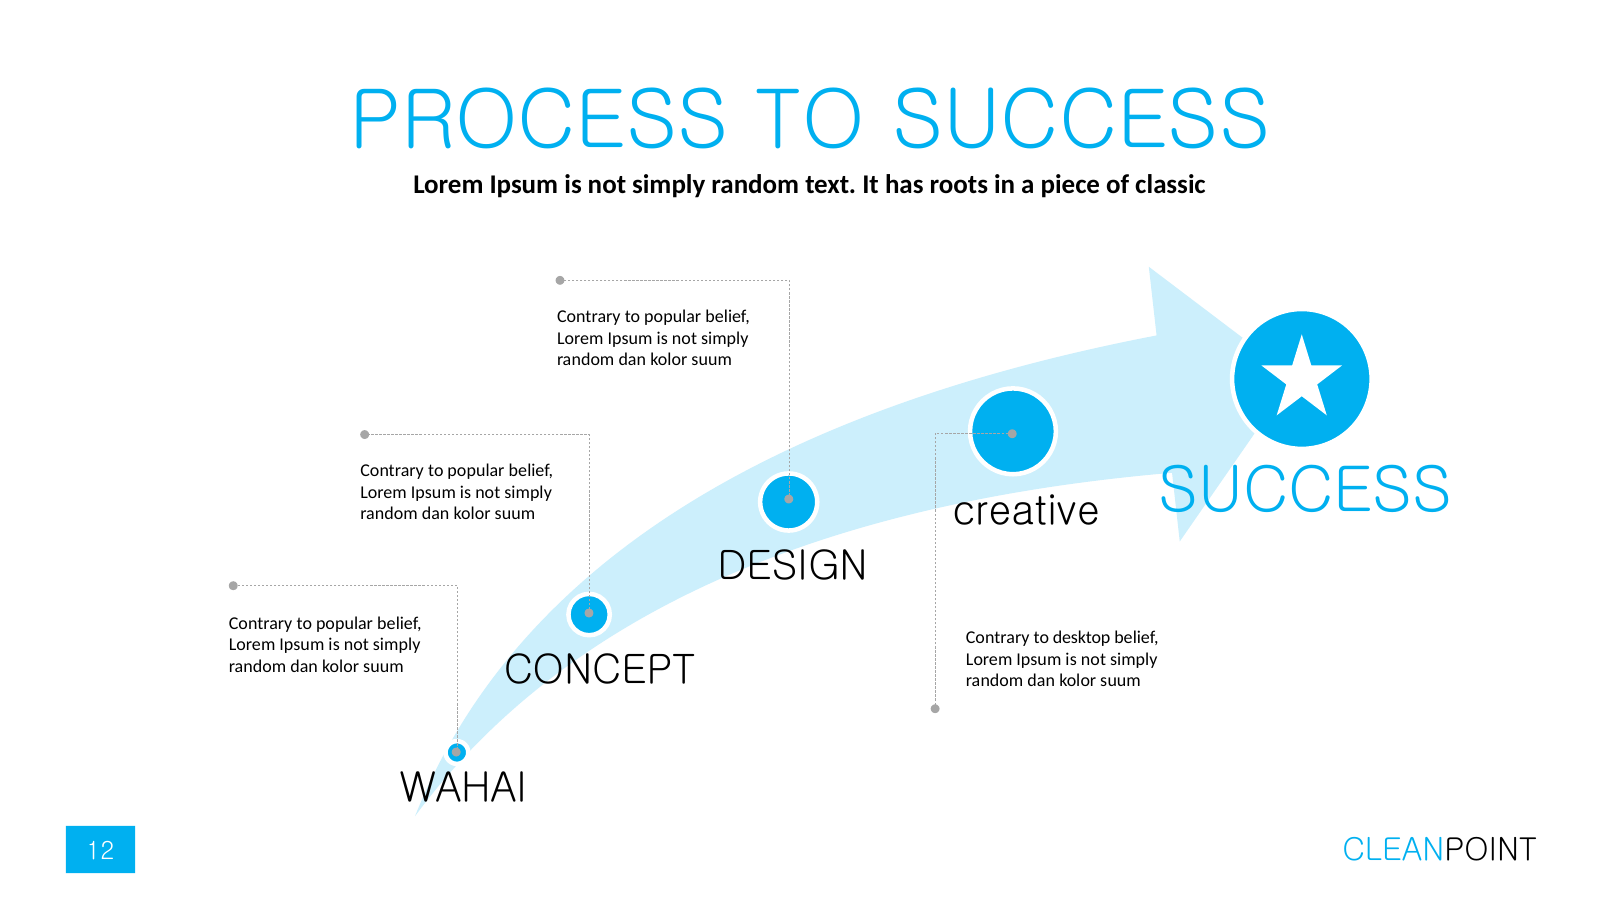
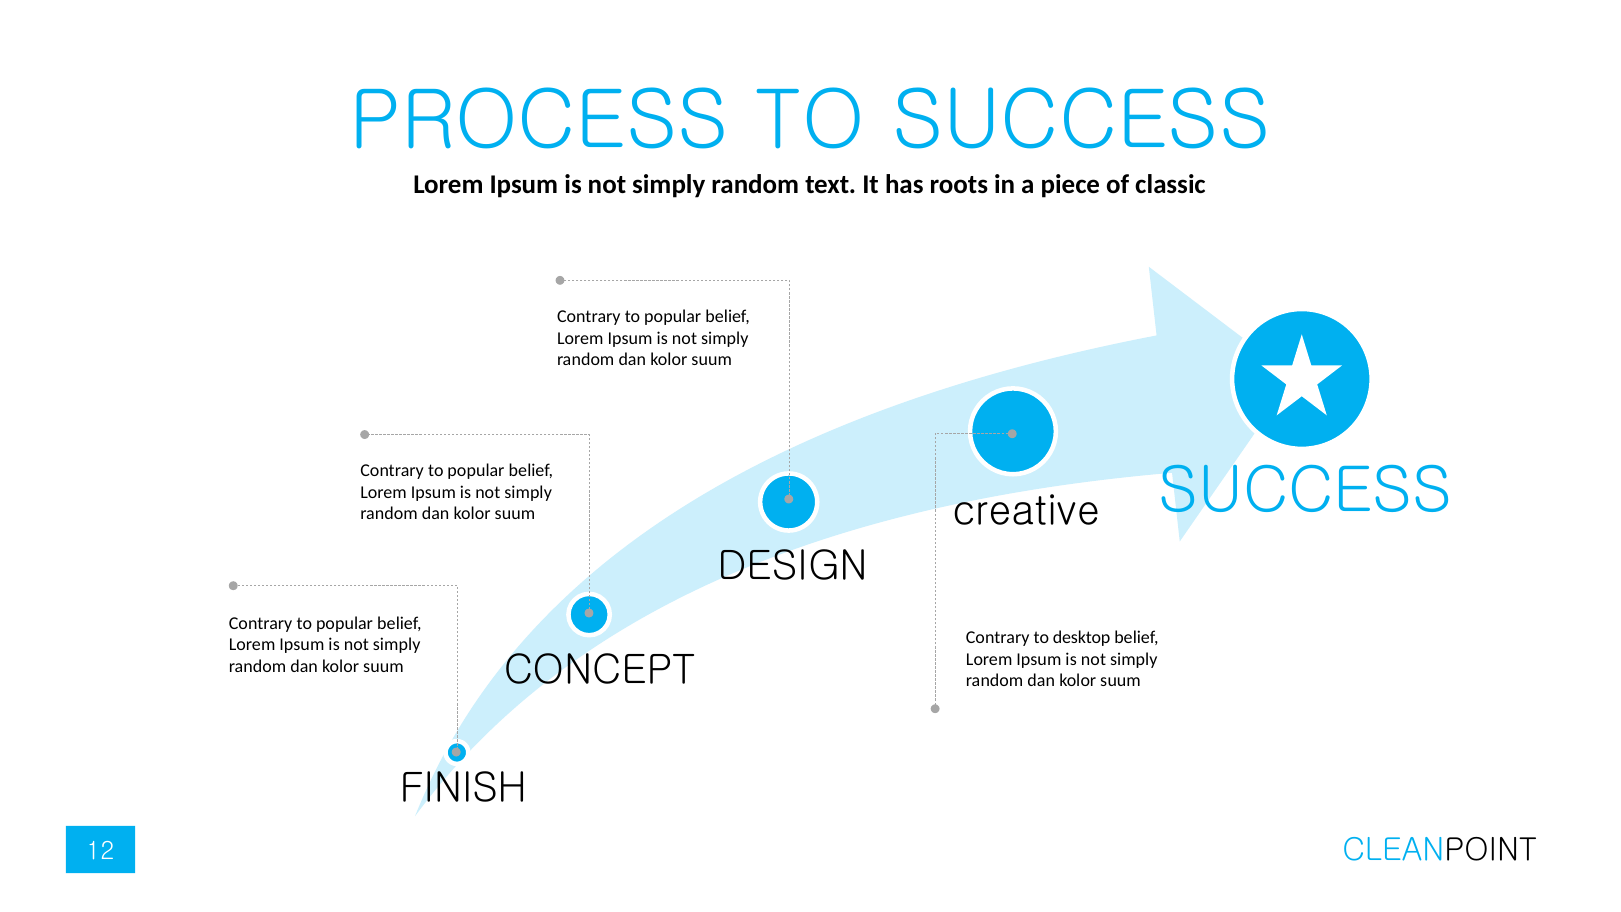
WAHAI: WAHAI -> FINISH
